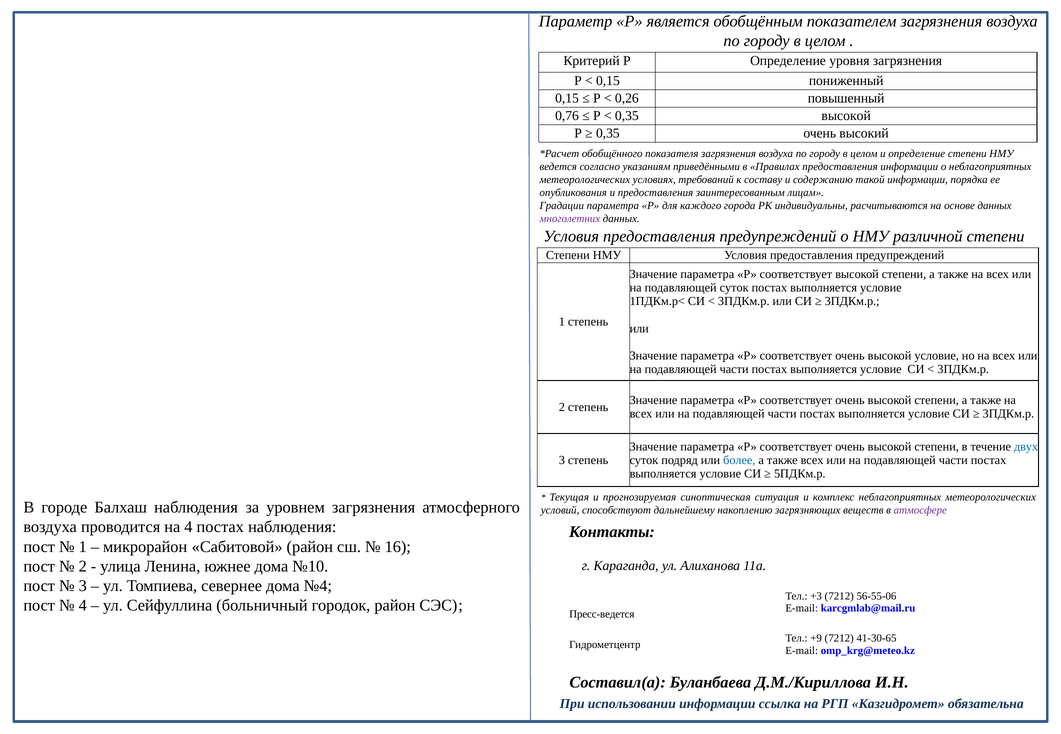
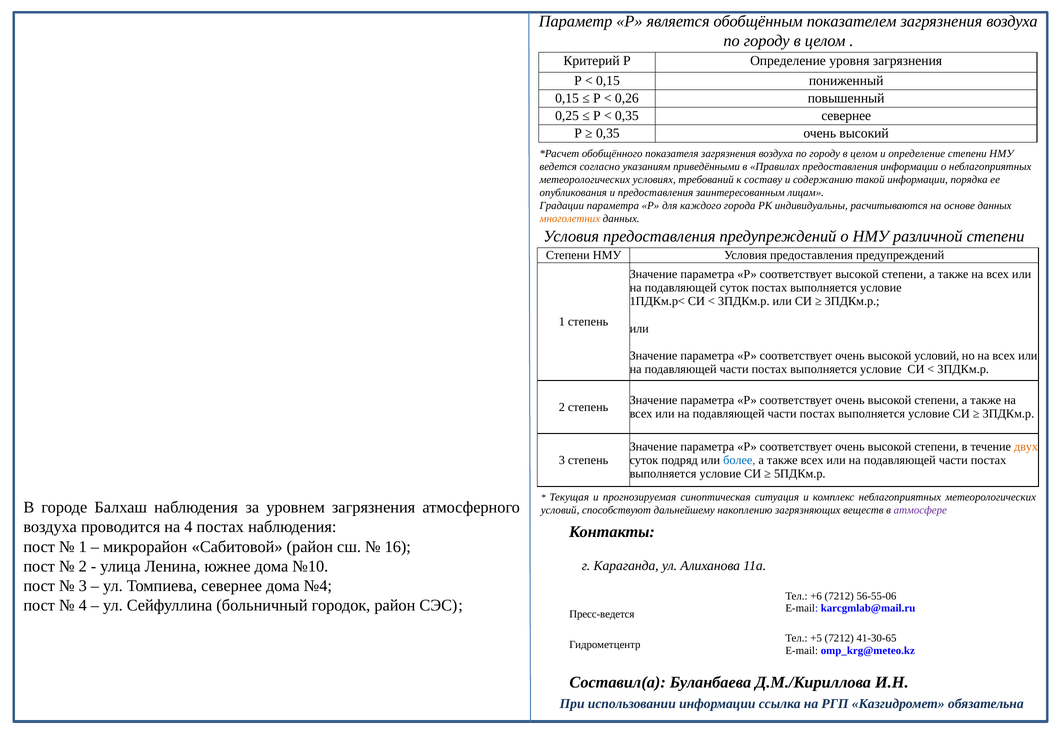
0,76: 0,76 -> 0,25
0,35 высокой: высокой -> севернее
многолетних colour: purple -> orange
высокой условие: условие -> условий
двух colour: blue -> orange
+3: +3 -> +6
+9: +9 -> +5
